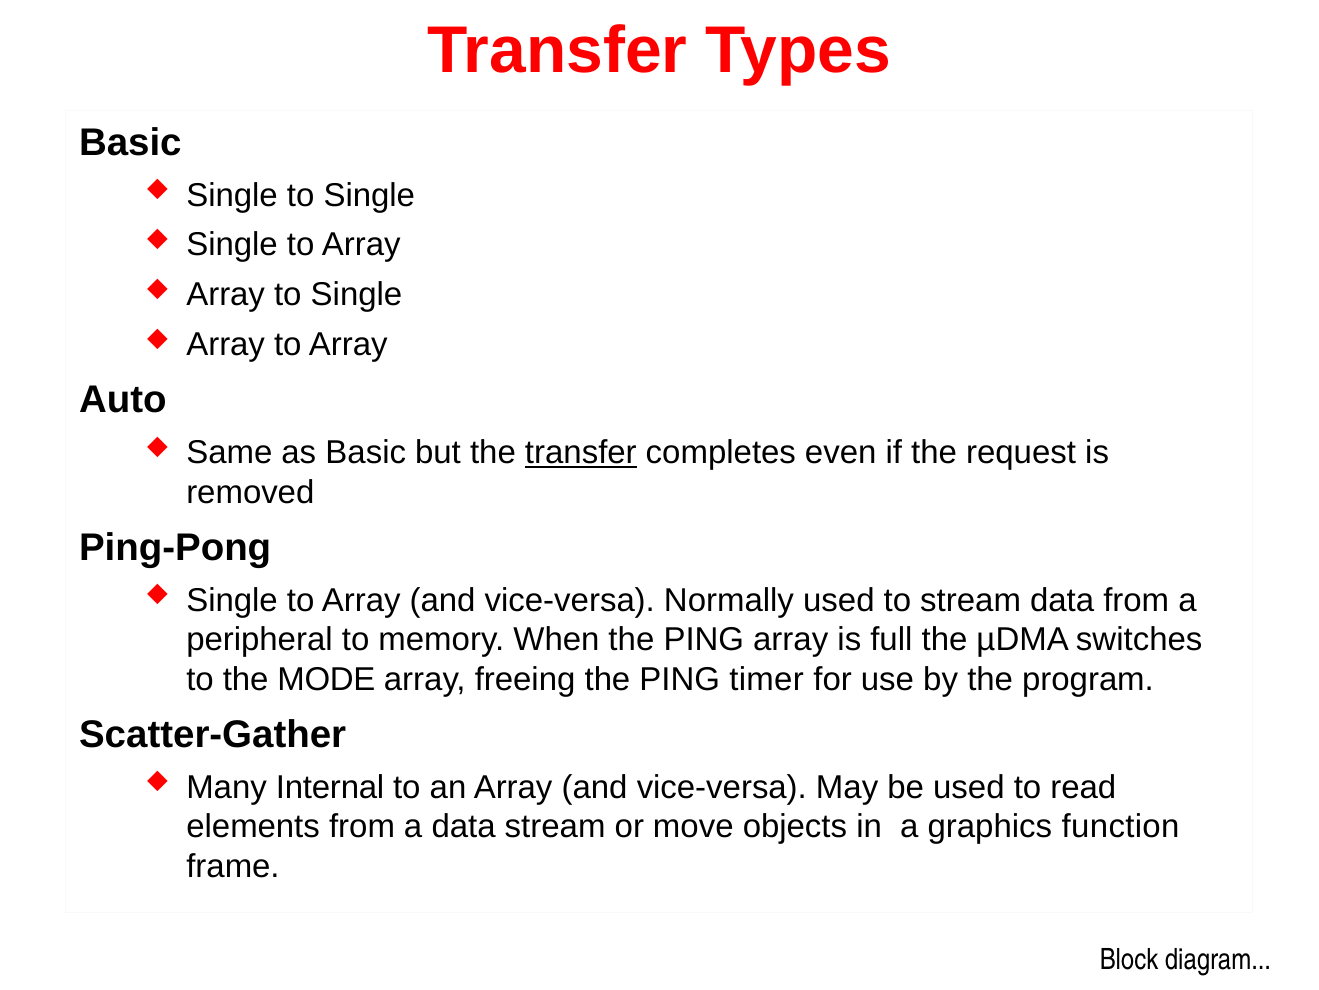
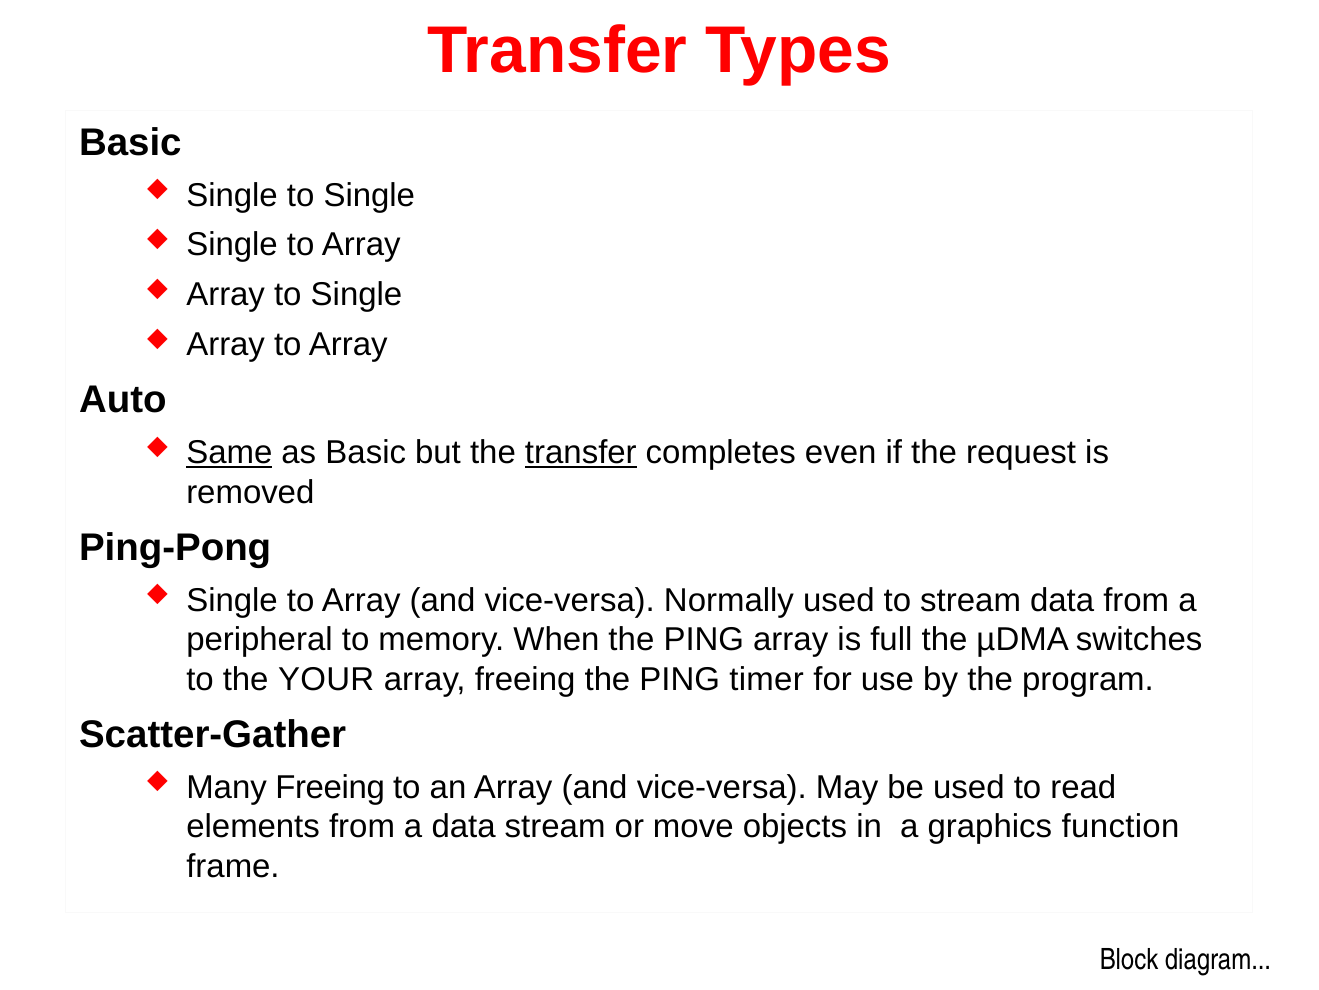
Same underline: none -> present
MODE: MODE -> YOUR
Many Internal: Internal -> Freeing
